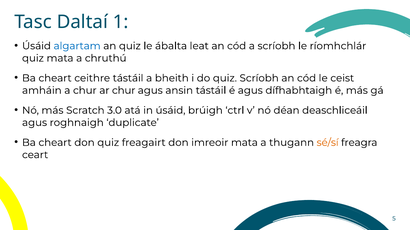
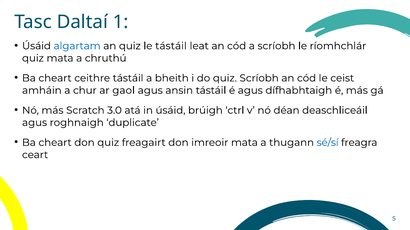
le ábalta: ábalta -> tástáil
ar chur: chur -> gaol
sé/sí colour: orange -> blue
